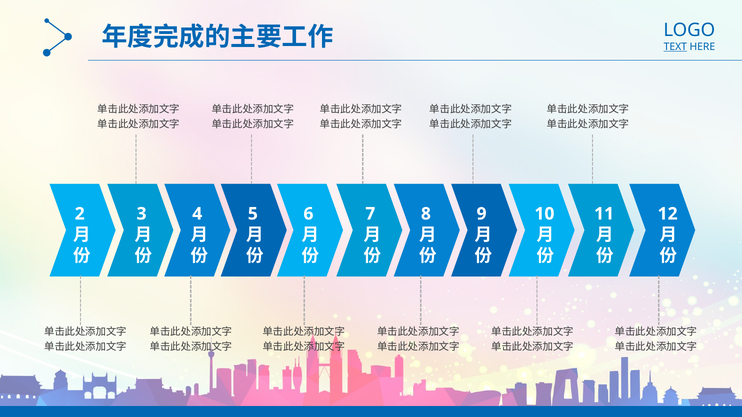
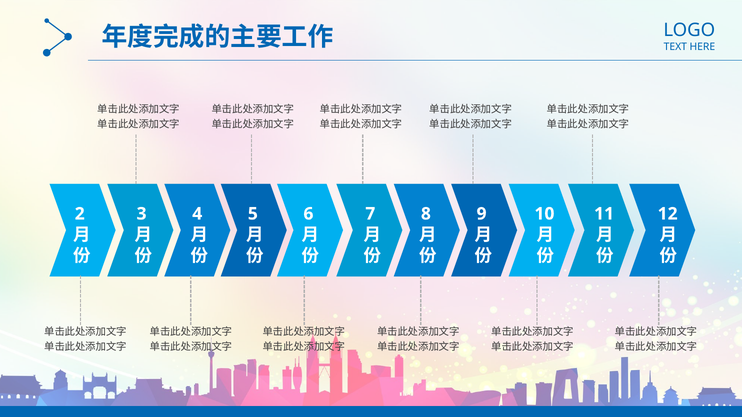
TEXT underline: present -> none
